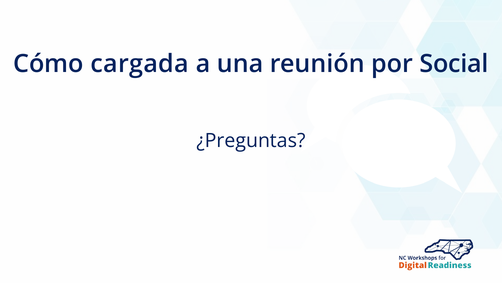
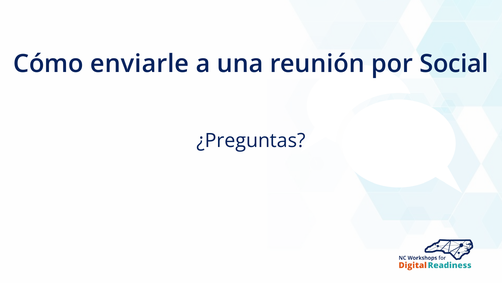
cargada: cargada -> enviarle
